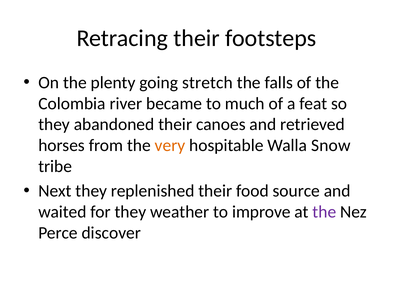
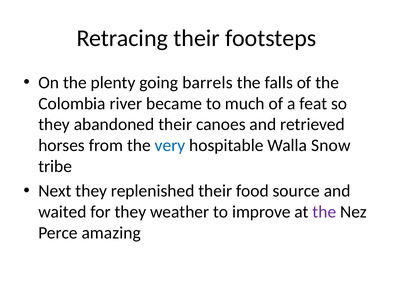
stretch: stretch -> barrels
very colour: orange -> blue
discover: discover -> amazing
